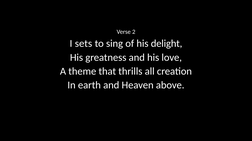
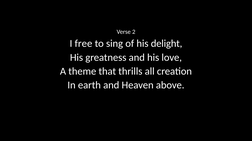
sets: sets -> free
